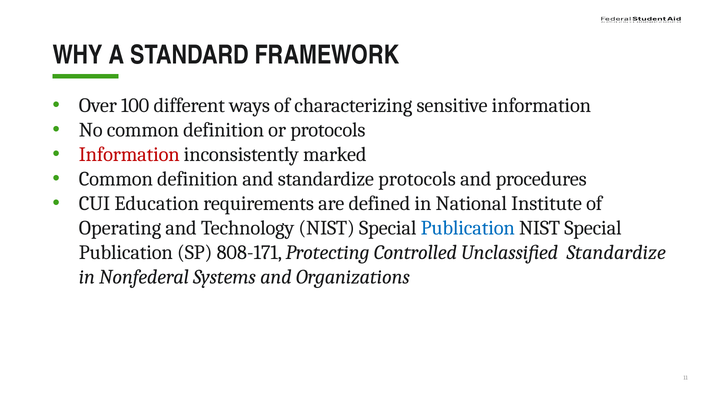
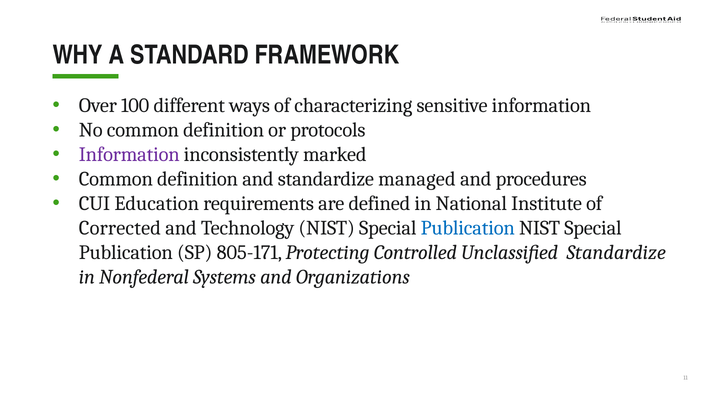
Information at (129, 155) colour: red -> purple
standardize protocols: protocols -> managed
Operating: Operating -> Corrected
808-171: 808-171 -> 805-171
